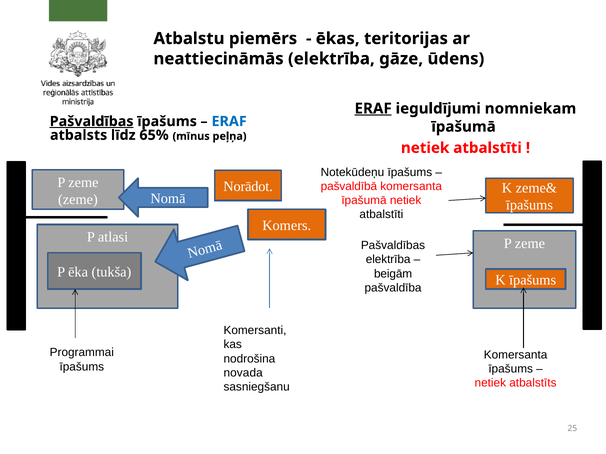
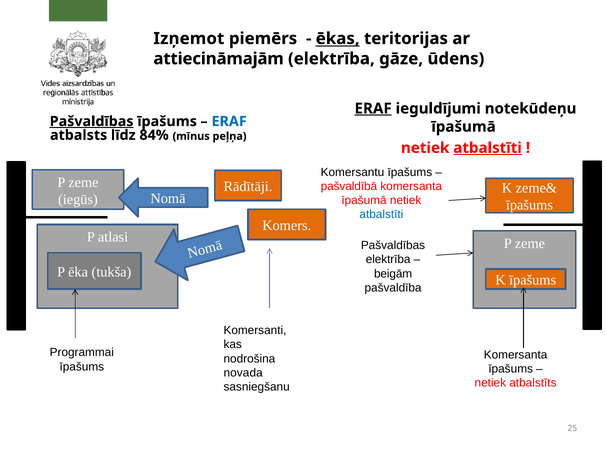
Atbalstu: Atbalstu -> Izņemot
ēkas underline: none -> present
neattiecināmās: neattiecināmās -> attiecināmajām
nomniekam: nomniekam -> notekūdeņu
65%: 65% -> 84%
atbalstīti at (488, 148) underline: none -> present
Notekūdeņu: Notekūdeņu -> Komersantu
Norādot: Norādot -> Rādītāji
zeme at (78, 200): zeme -> iegūs
atbalstīti at (381, 215) colour: black -> blue
